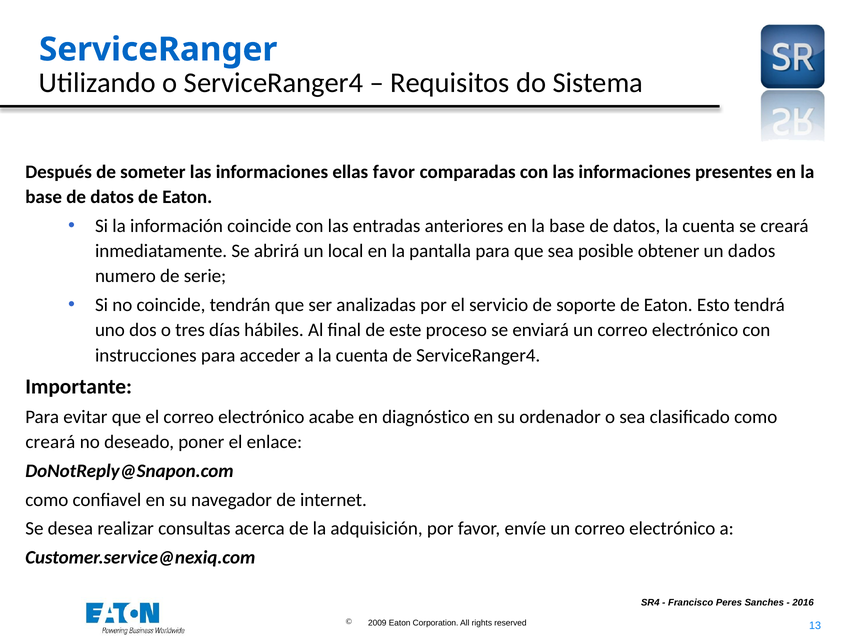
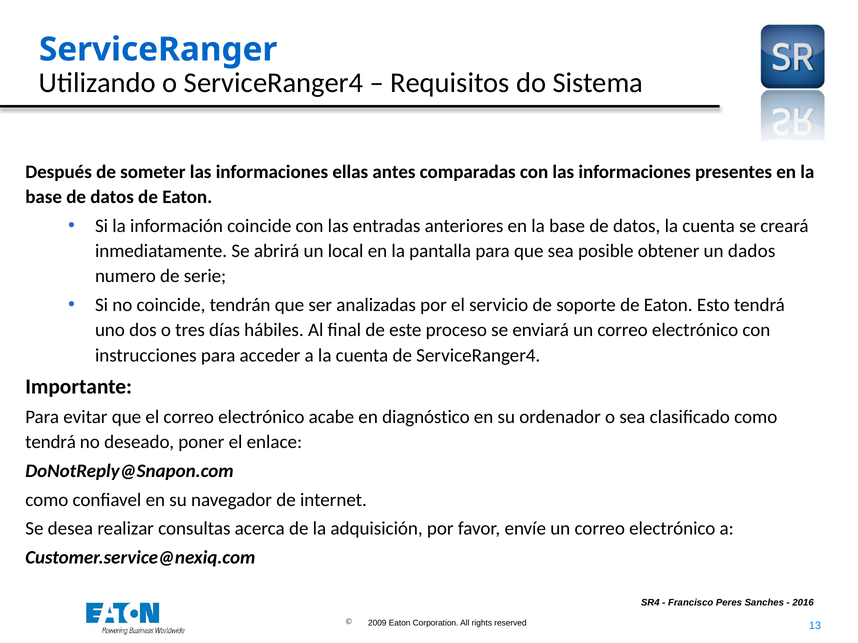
ellas favor: favor -> antes
creará at (50, 442): creará -> tendrá
